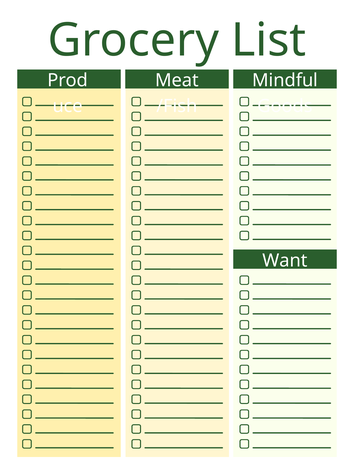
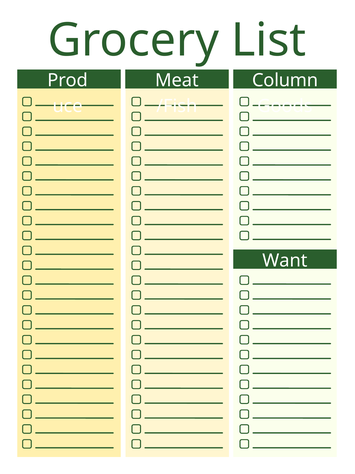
Mindful: Mindful -> Column
